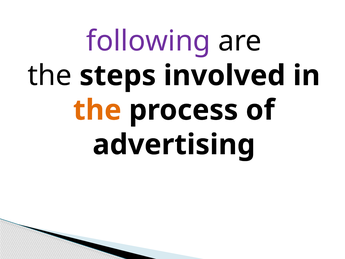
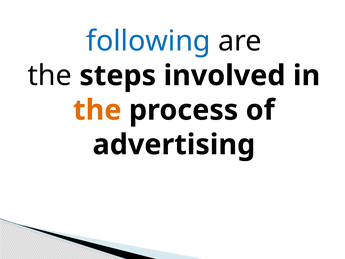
following colour: purple -> blue
